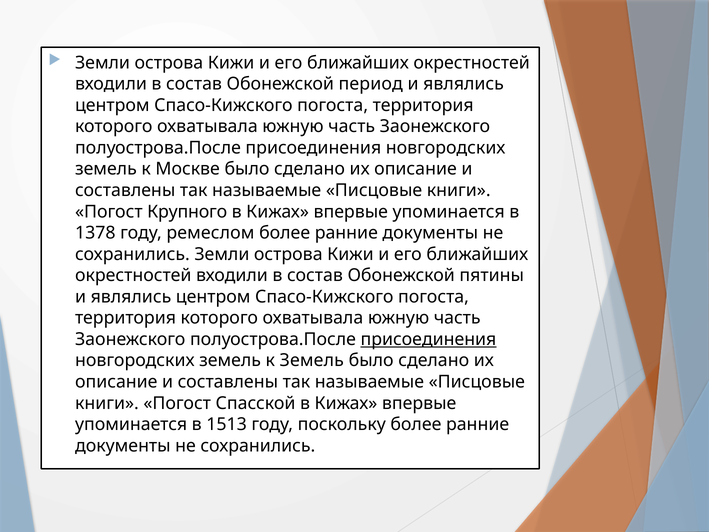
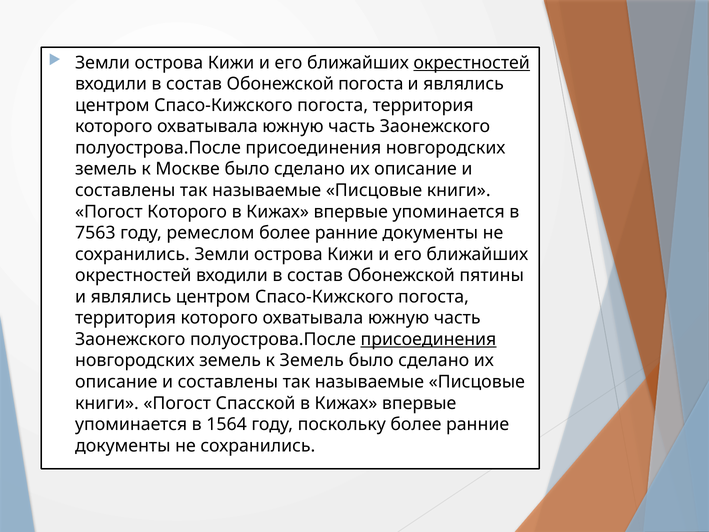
окрестностей at (472, 63) underline: none -> present
Обонежской период: период -> погоста
Погост Крупного: Крупного -> Которого
1378: 1378 -> 7563
1513: 1513 -> 1564
